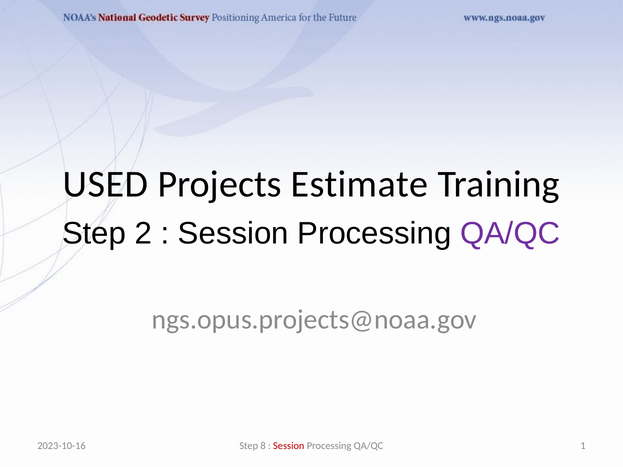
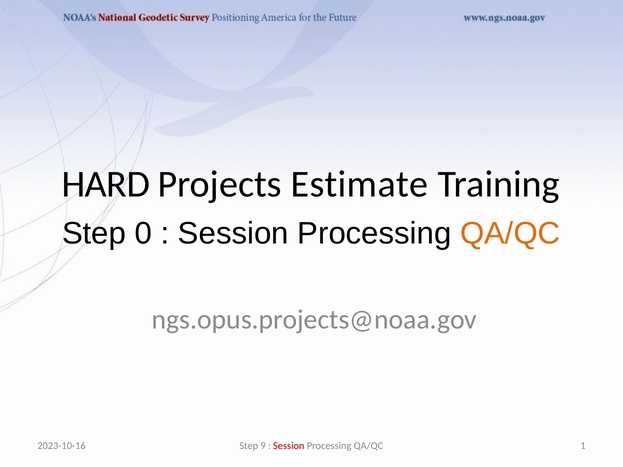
USED: USED -> HARD
2: 2 -> 0
QA/QC at (510, 234) colour: purple -> orange
8: 8 -> 9
